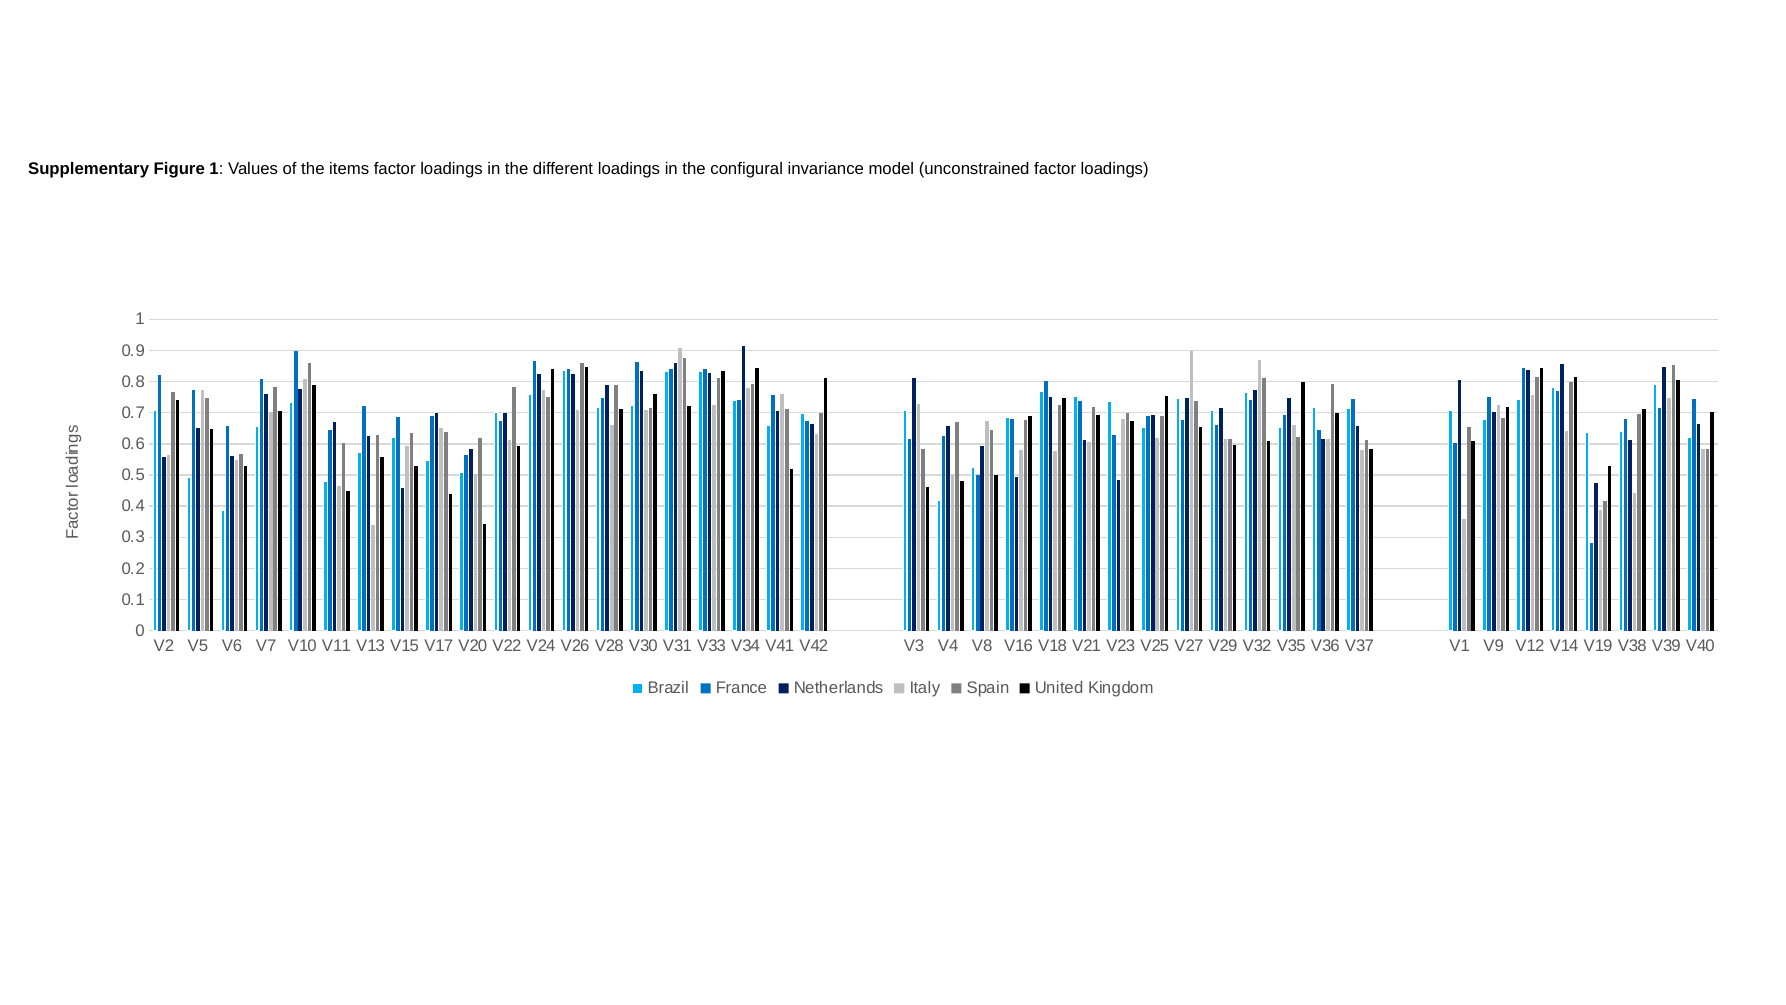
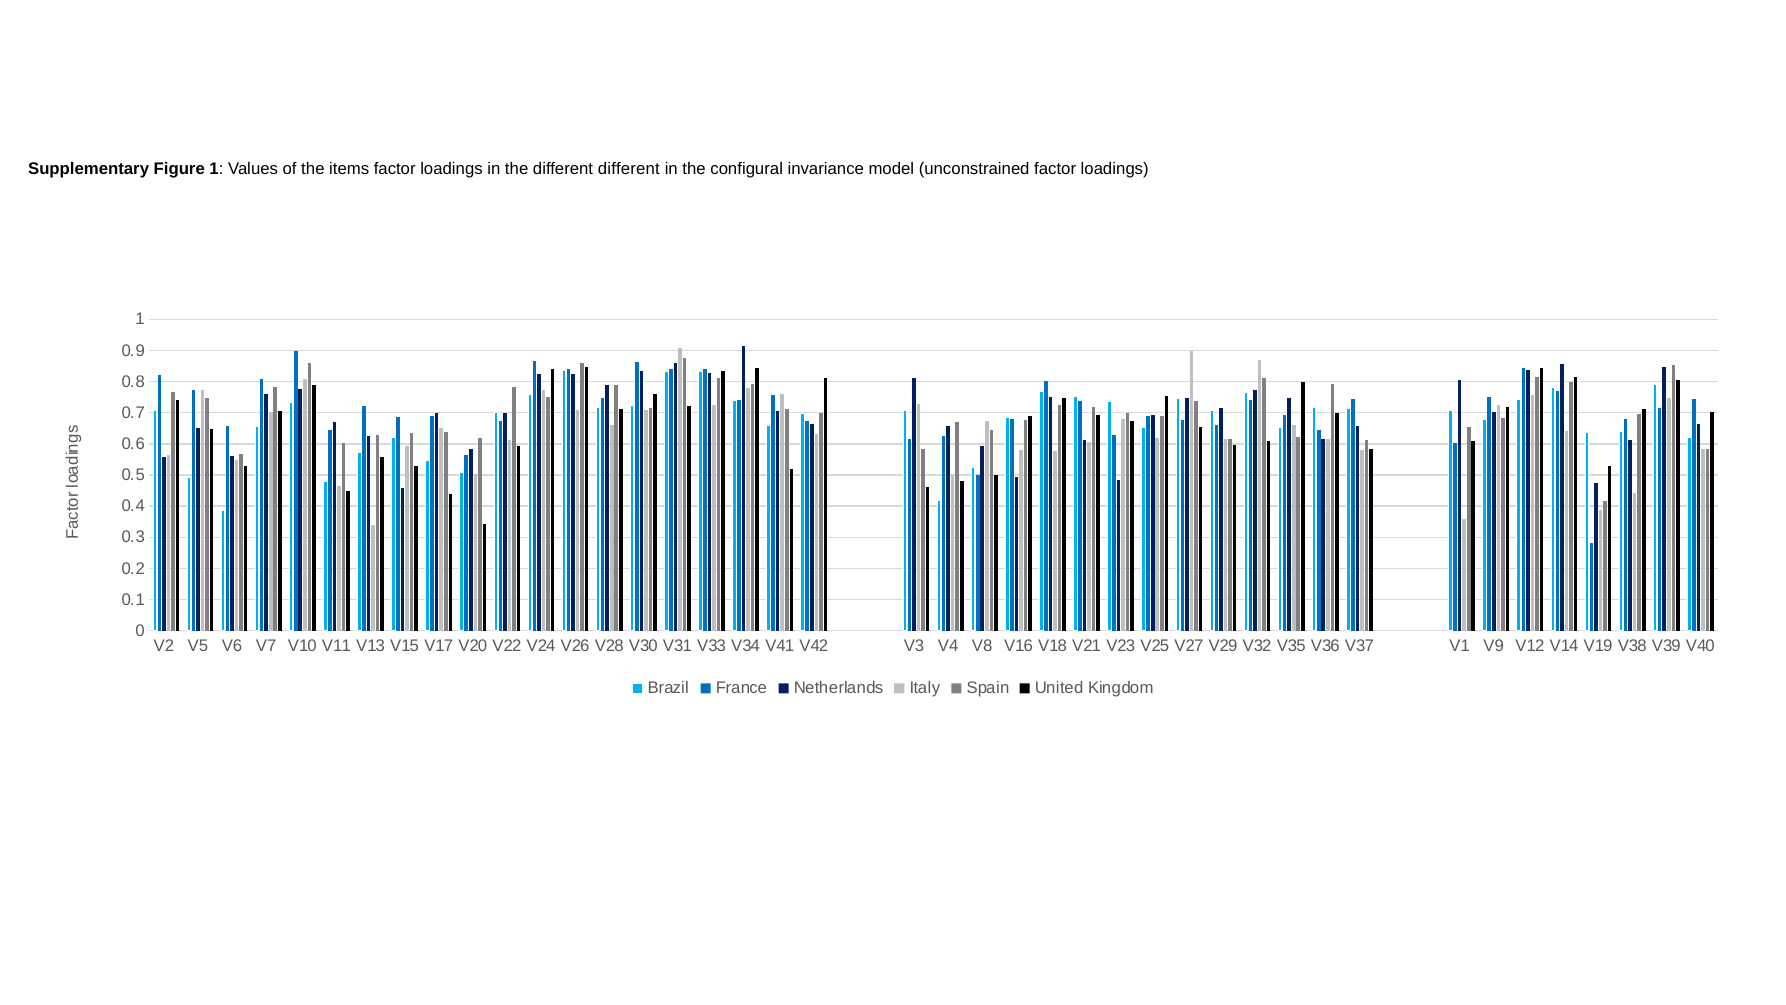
different loadings: loadings -> different
